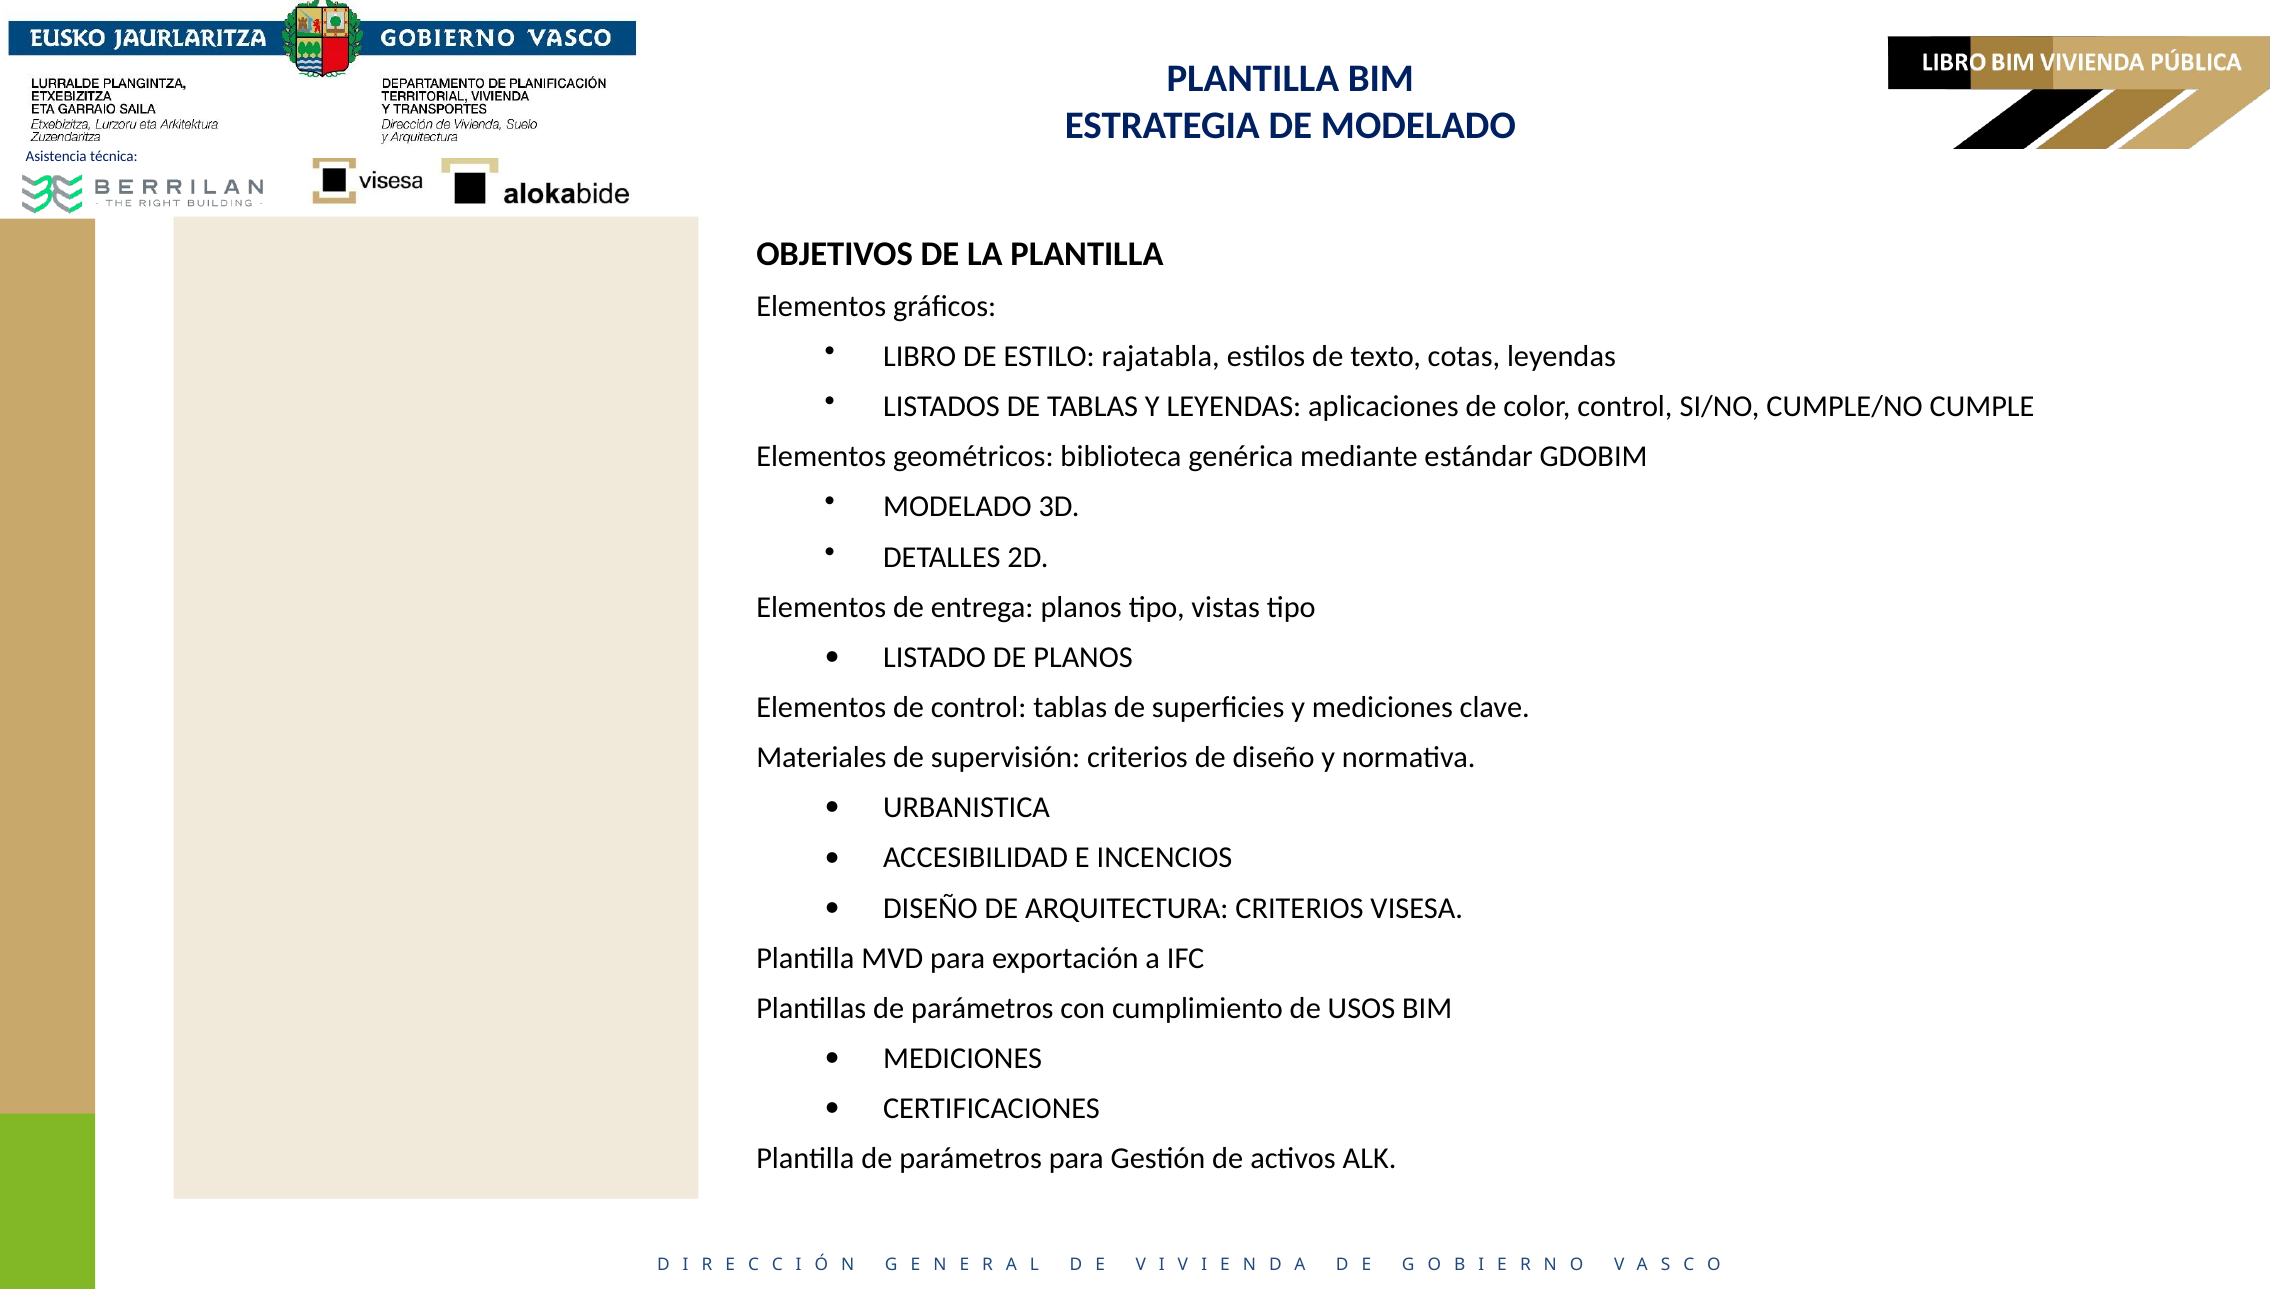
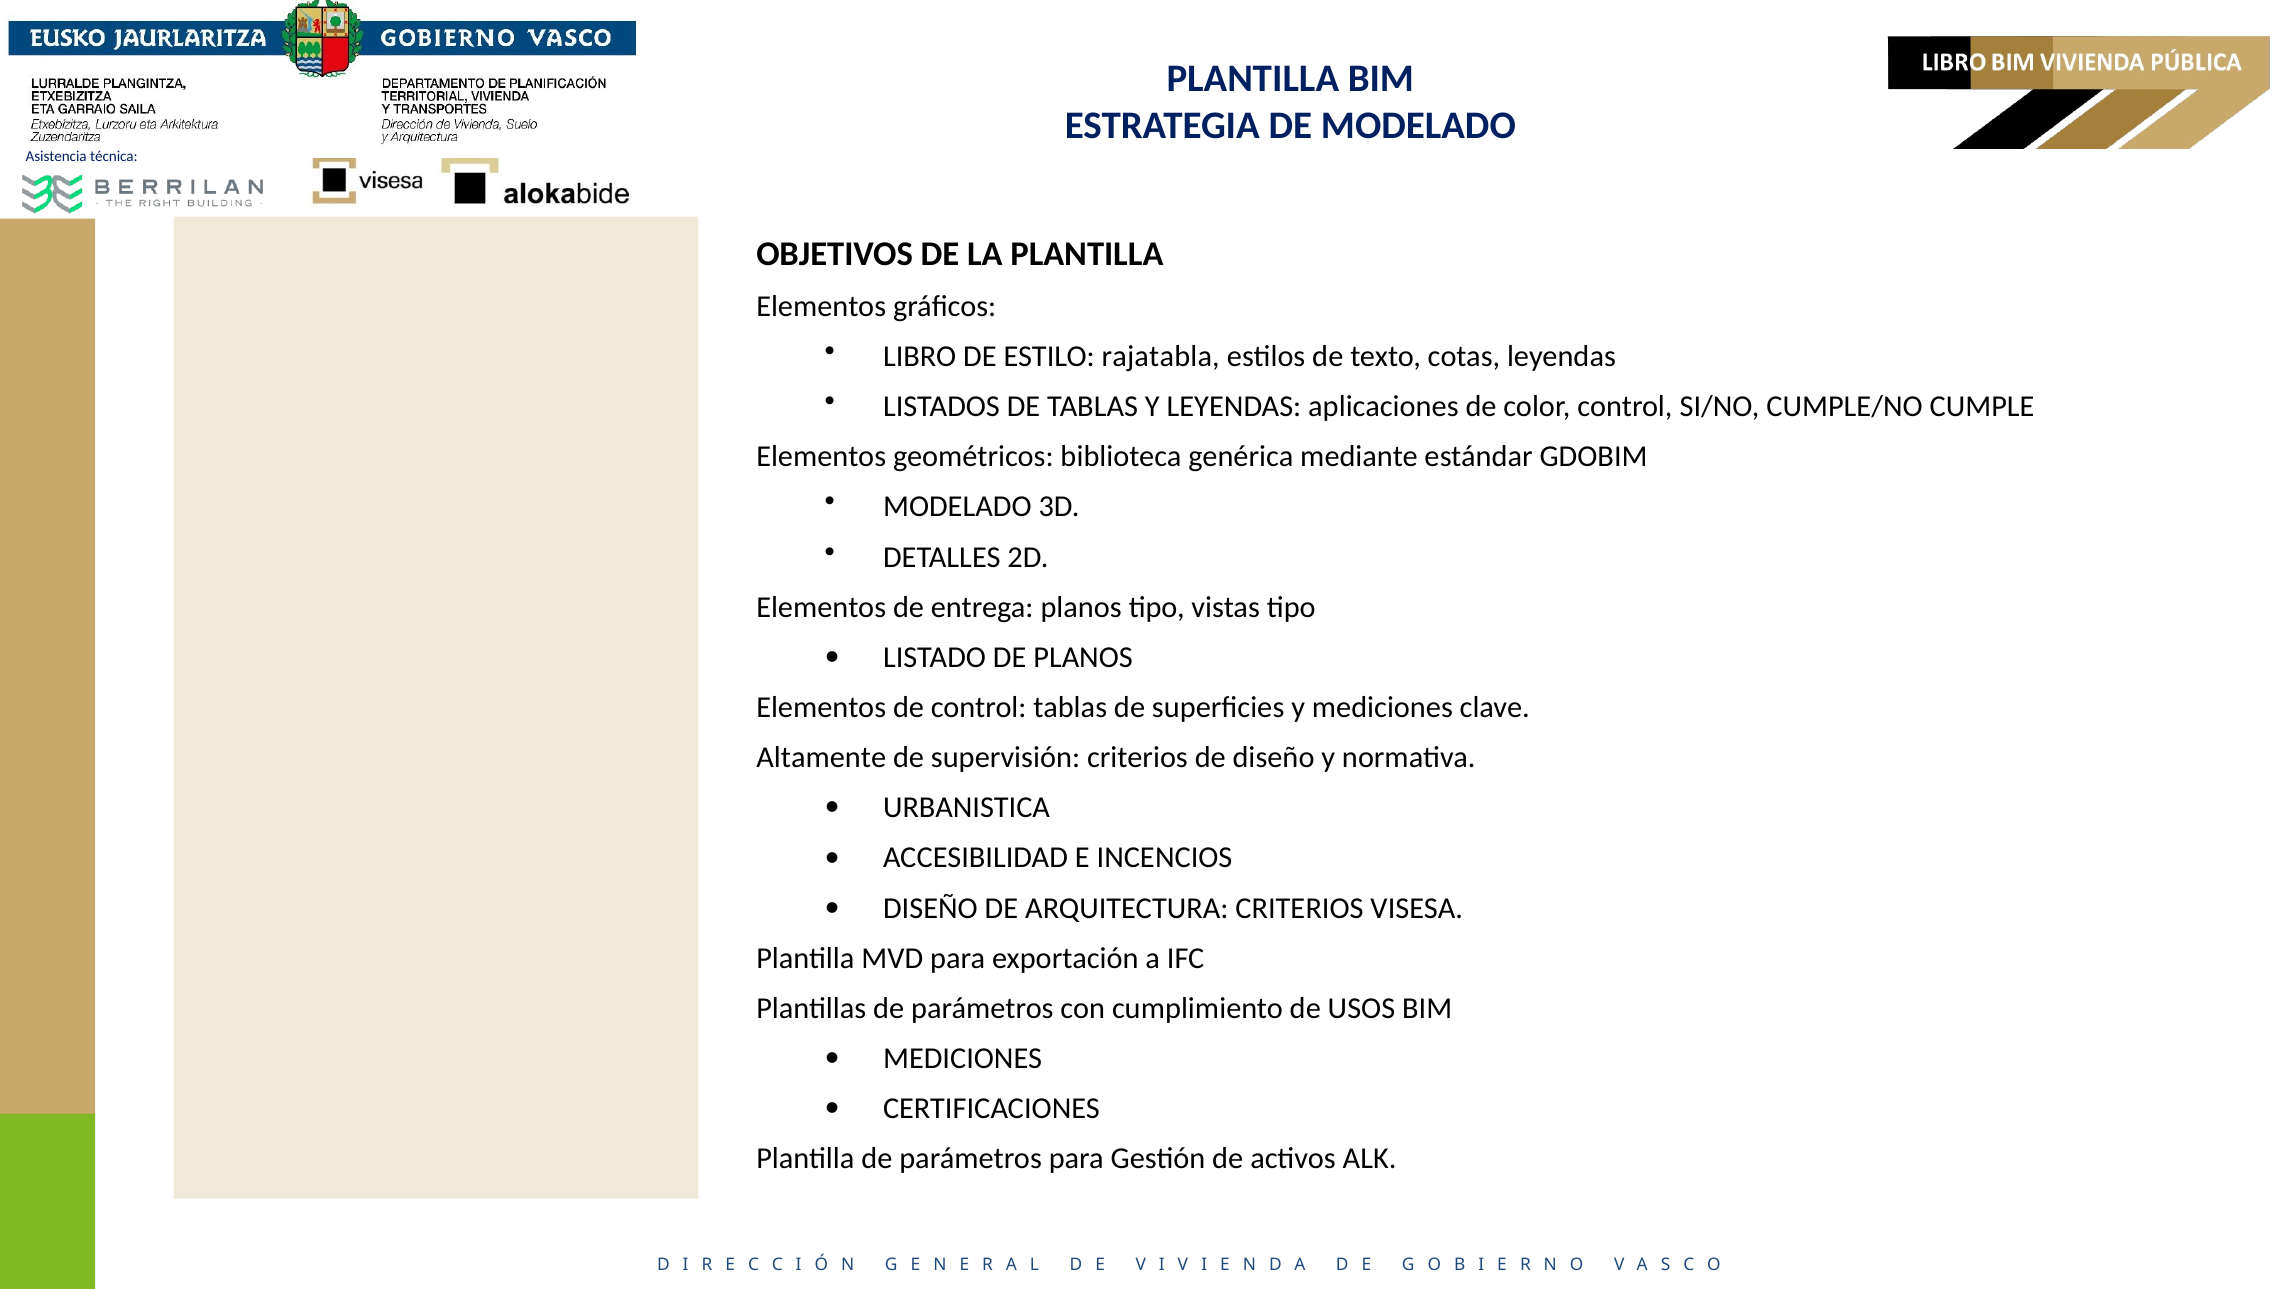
Materiales: Materiales -> Altamente
